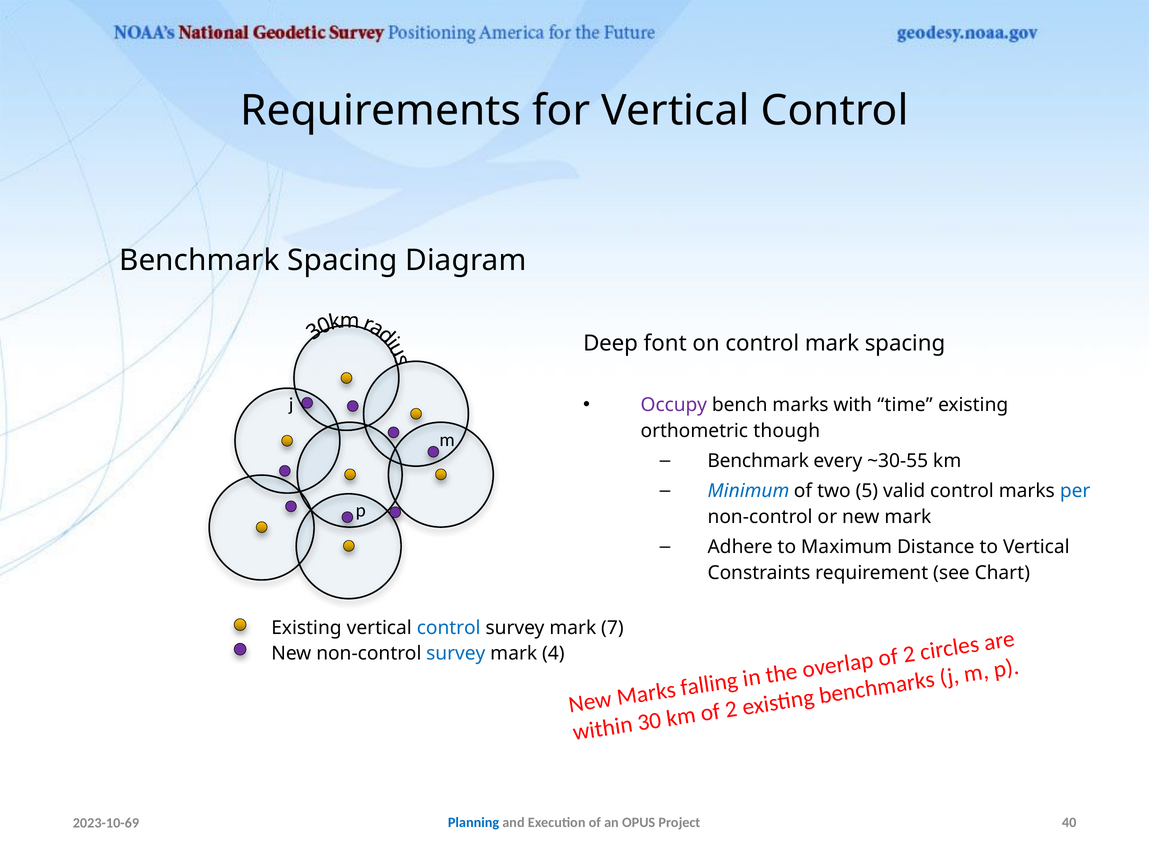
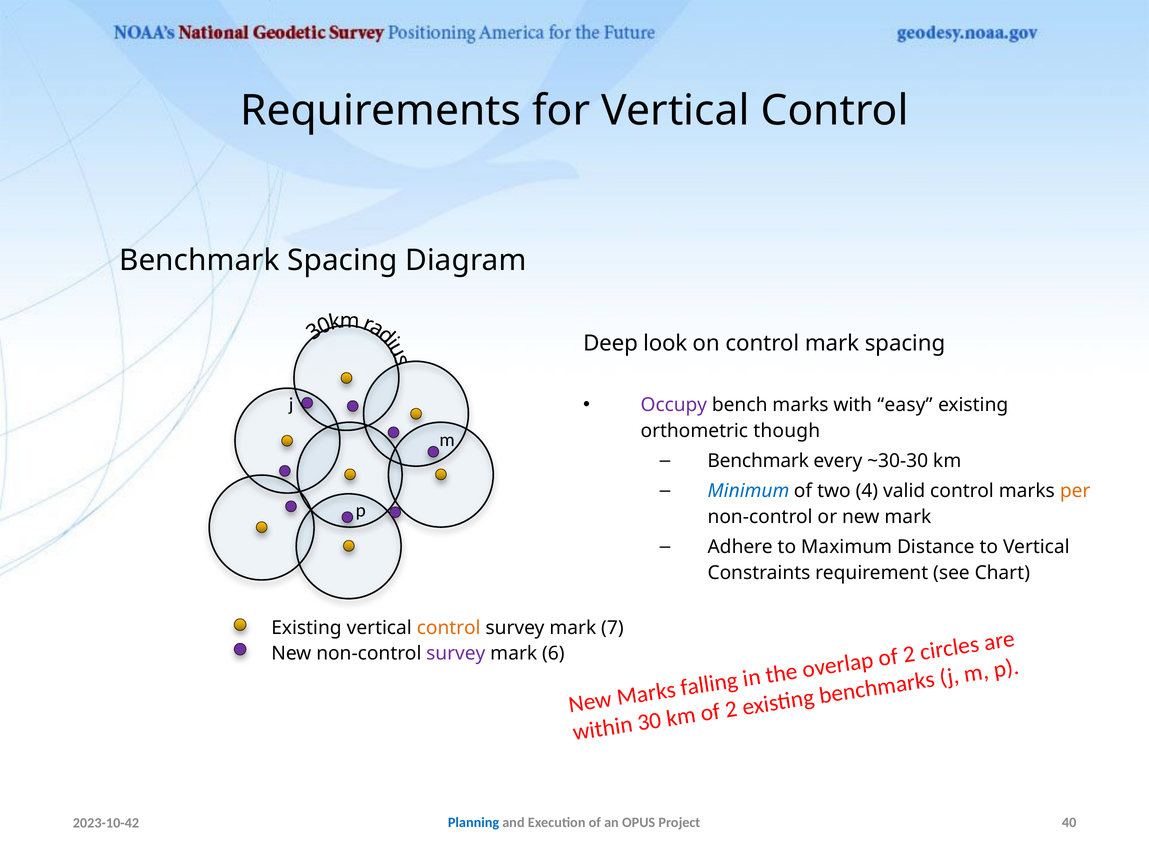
font: font -> look
time: time -> easy
~30-55: ~30-55 -> ~30-30
5: 5 -> 4
per colour: blue -> orange
control at (449, 628) colour: blue -> orange
survey at (456, 653) colour: blue -> purple
4: 4 -> 6
2023-10-69: 2023-10-69 -> 2023-10-42
